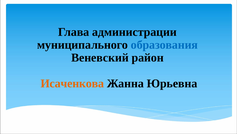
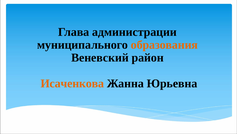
образования colour: blue -> orange
